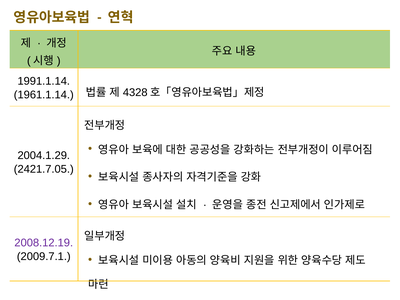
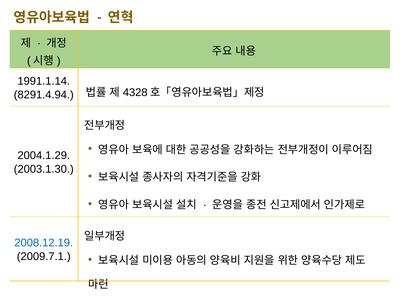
1961.1.14: 1961.1.14 -> 8291.4.94
2421.7.05: 2421.7.05 -> 2003.1.30
2008.12.19 colour: purple -> blue
